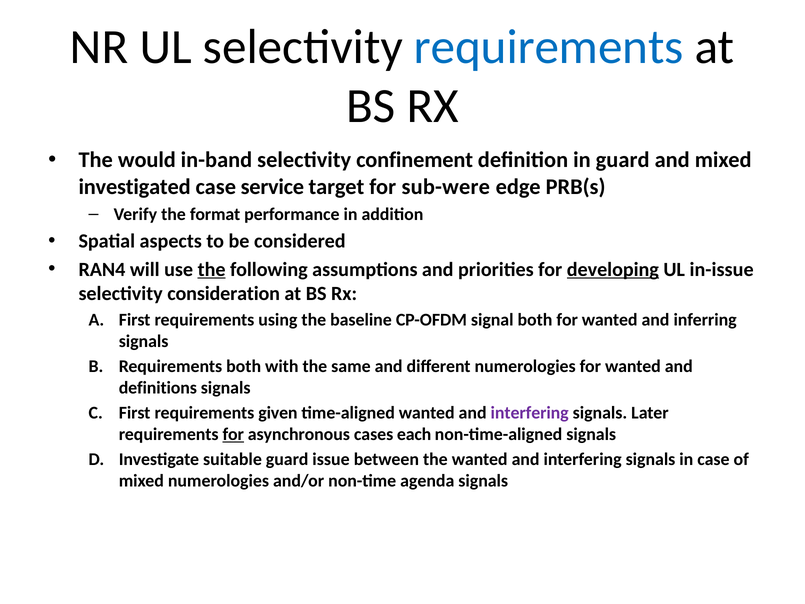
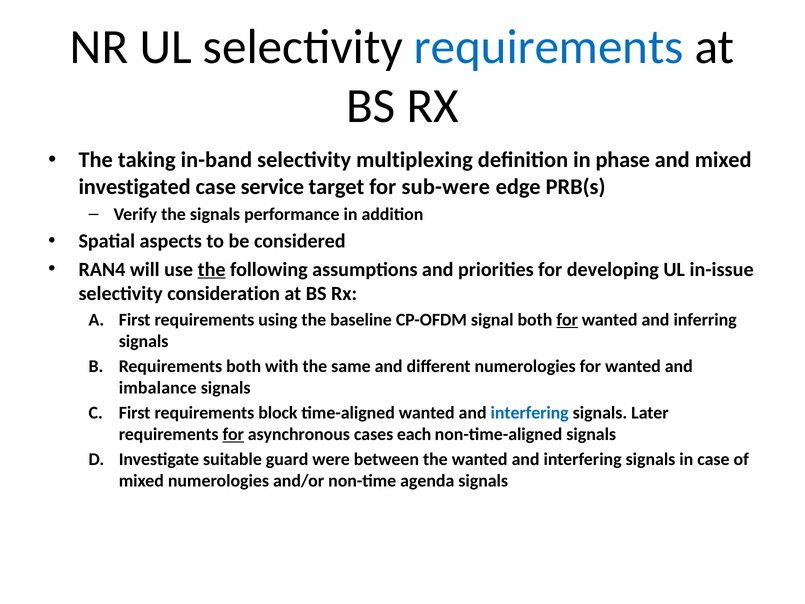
would: would -> taking
confinement: confinement -> multiplexing
in guard: guard -> phase
the format: format -> signals
developing underline: present -> none
for at (567, 320) underline: none -> present
definitions: definitions -> imbalance
given: given -> block
interfering at (530, 413) colour: purple -> blue
issue: issue -> were
